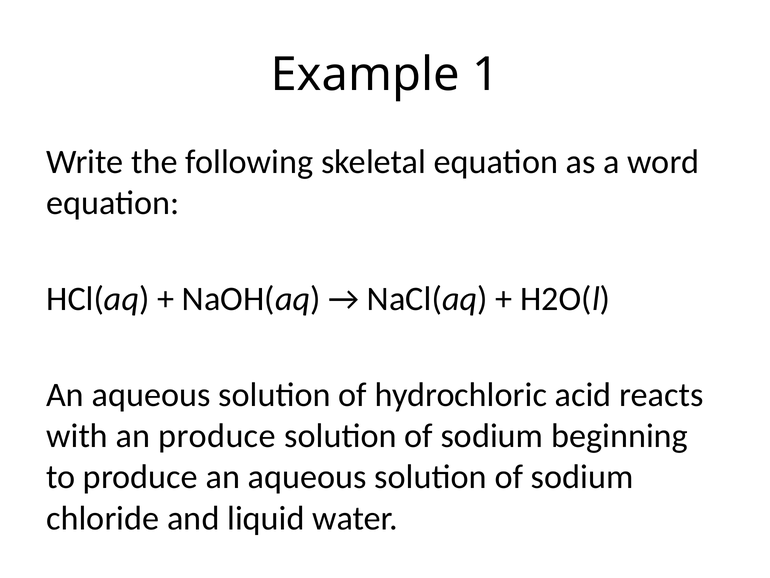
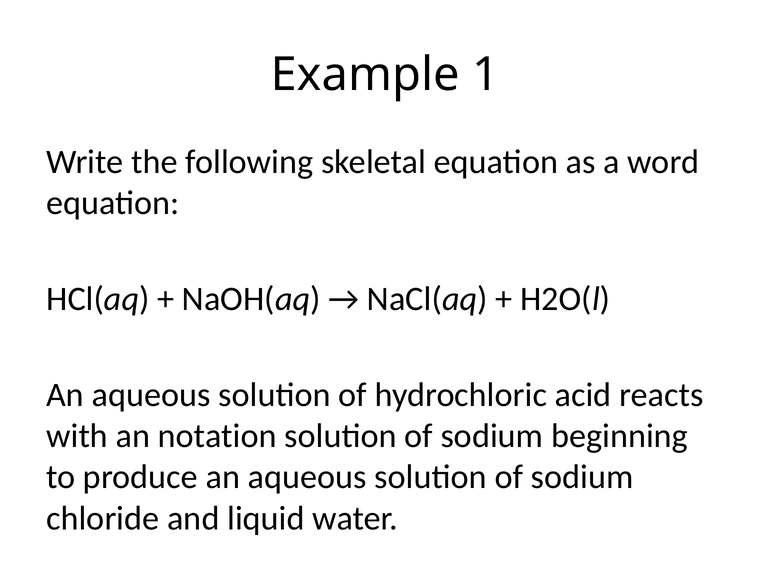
an produce: produce -> notation
